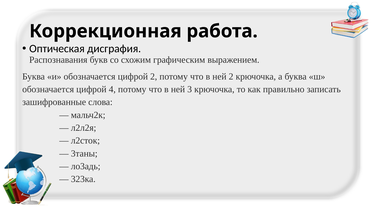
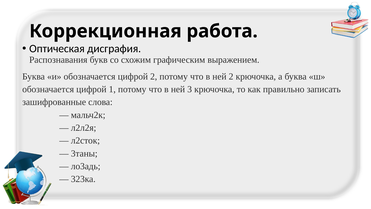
4: 4 -> 1
